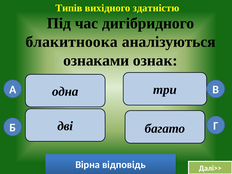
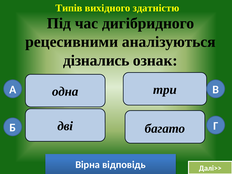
блакитноока: блакитноока -> рецесивними
ознаками: ознаками -> дізнались
